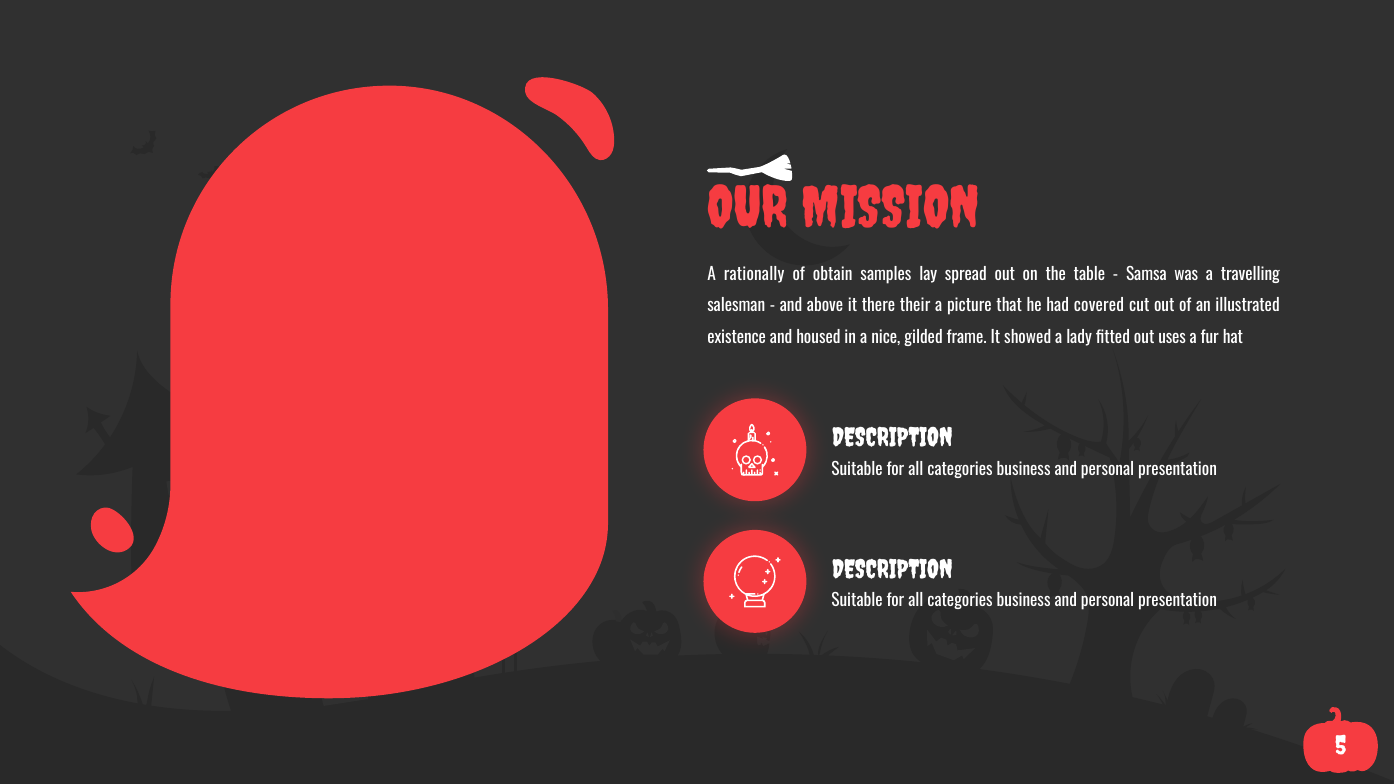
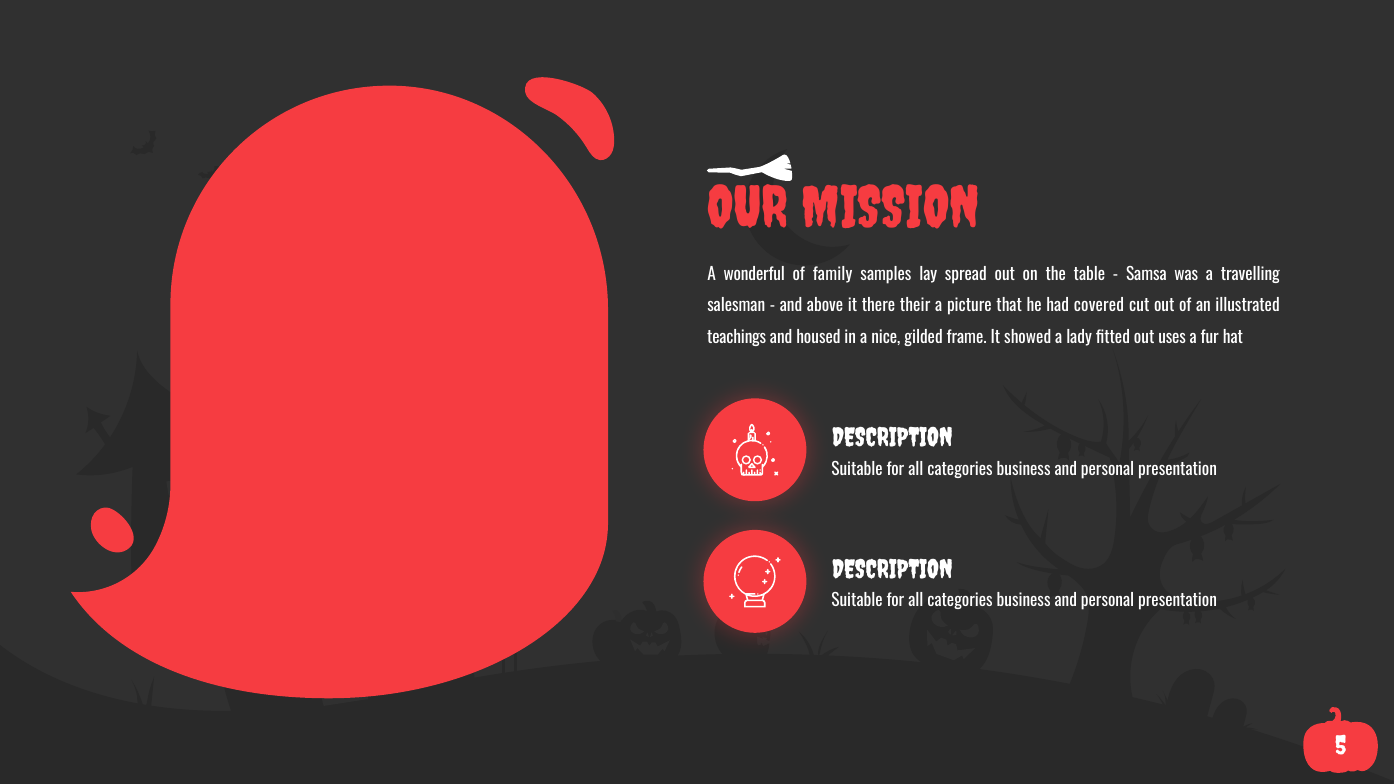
rationally: rationally -> wonderful
obtain: obtain -> family
existence: existence -> teachings
